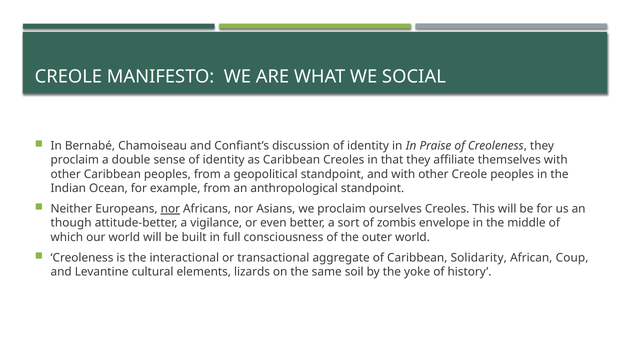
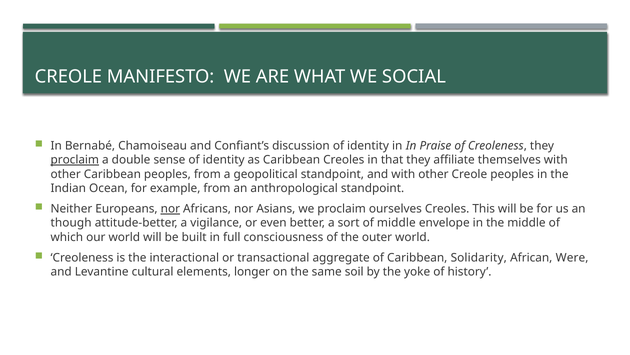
proclaim at (75, 160) underline: none -> present
of zombis: zombis -> middle
Coup: Coup -> Were
lizards: lizards -> longer
